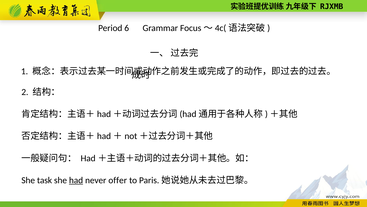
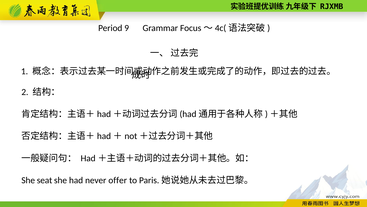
6: 6 -> 9
task: task -> seat
had underline: present -> none
